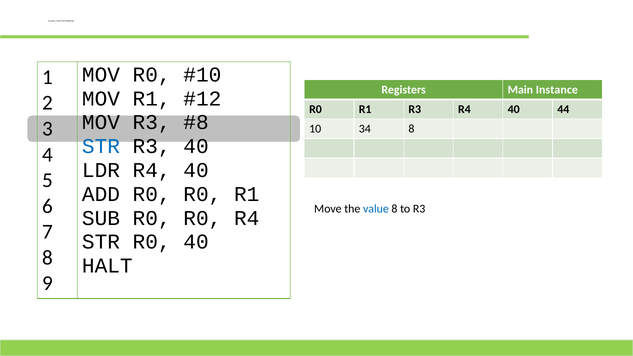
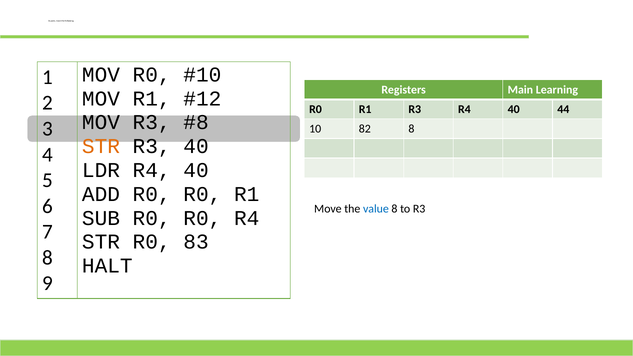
Instance: Instance -> Learning
34: 34 -> 82
STR at (101, 146) colour: blue -> orange
R0 40: 40 -> 83
